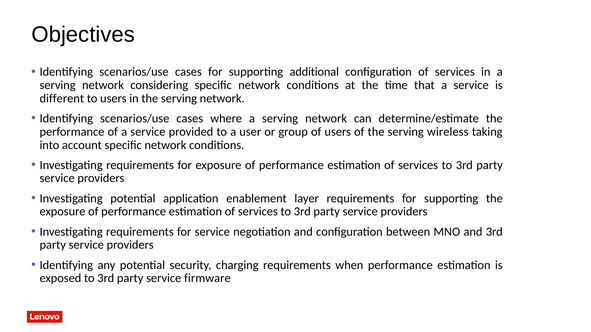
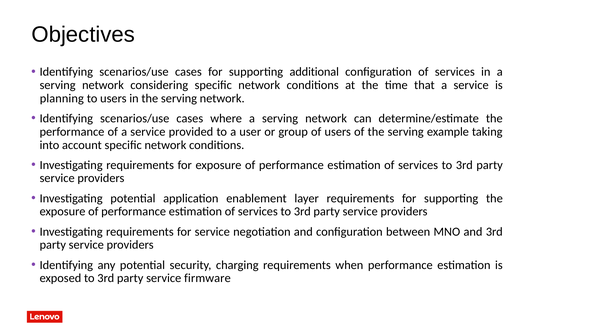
different: different -> planning
wireless: wireless -> example
